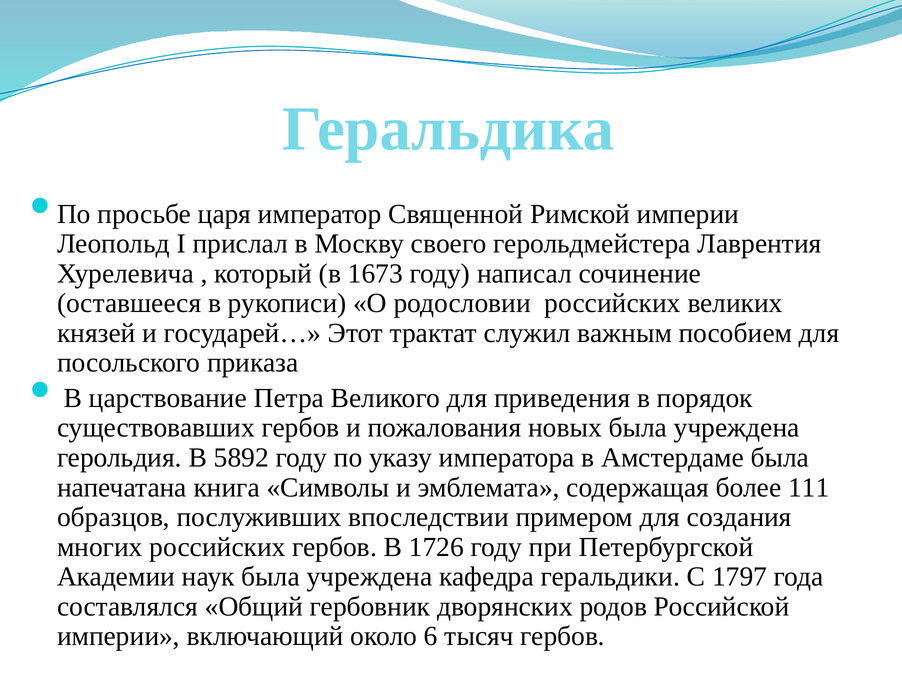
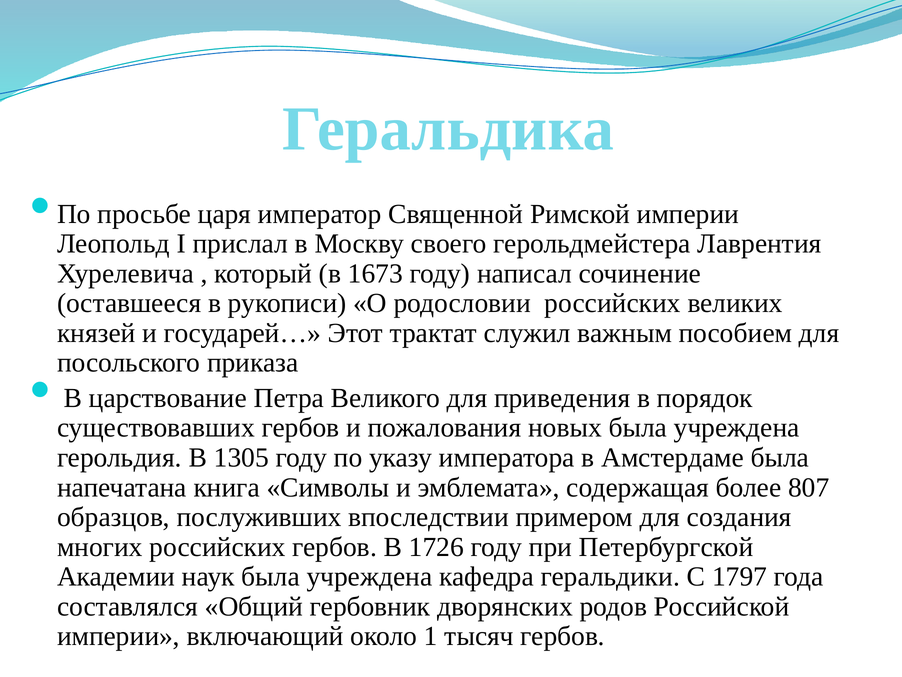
5892: 5892 -> 1305
111: 111 -> 807
6: 6 -> 1
